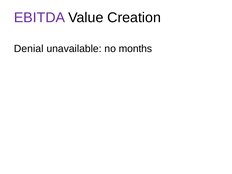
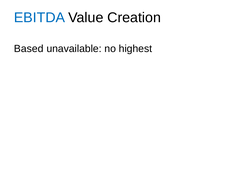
EBITDA colour: purple -> blue
Denial: Denial -> Based
months: months -> highest
